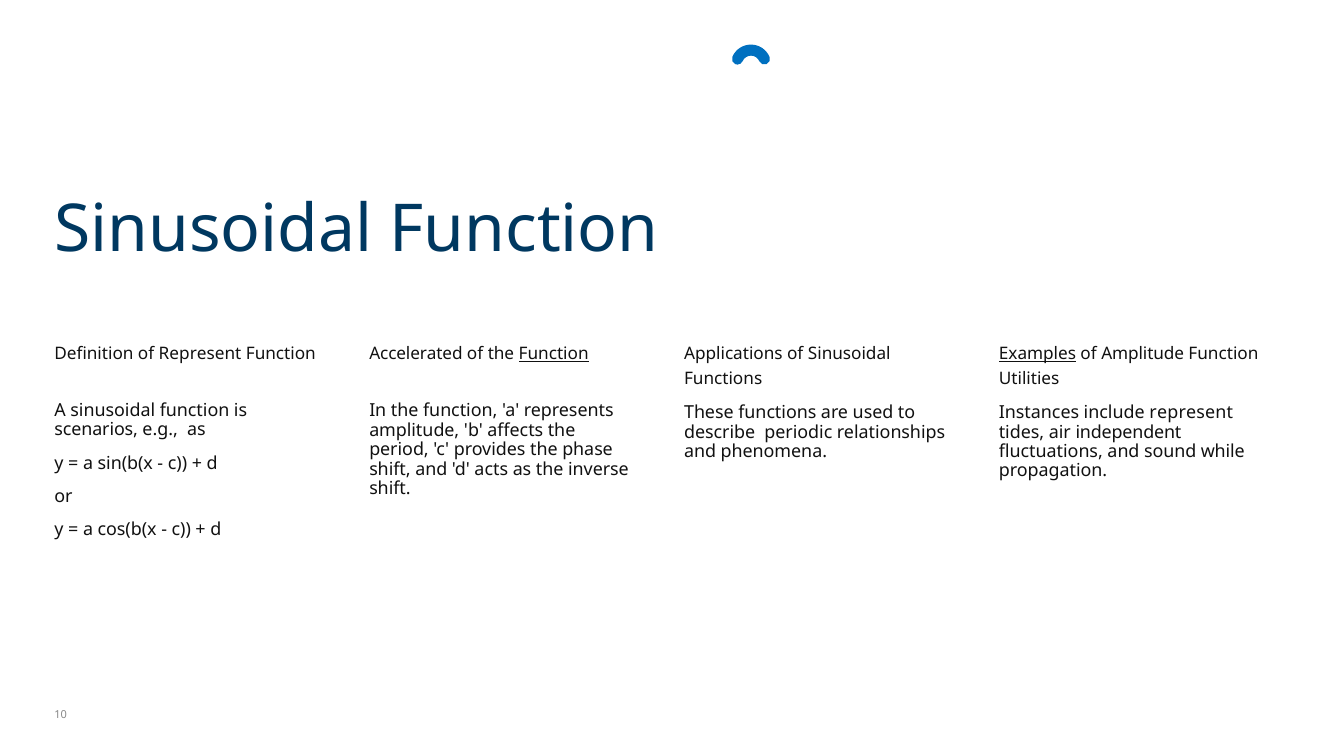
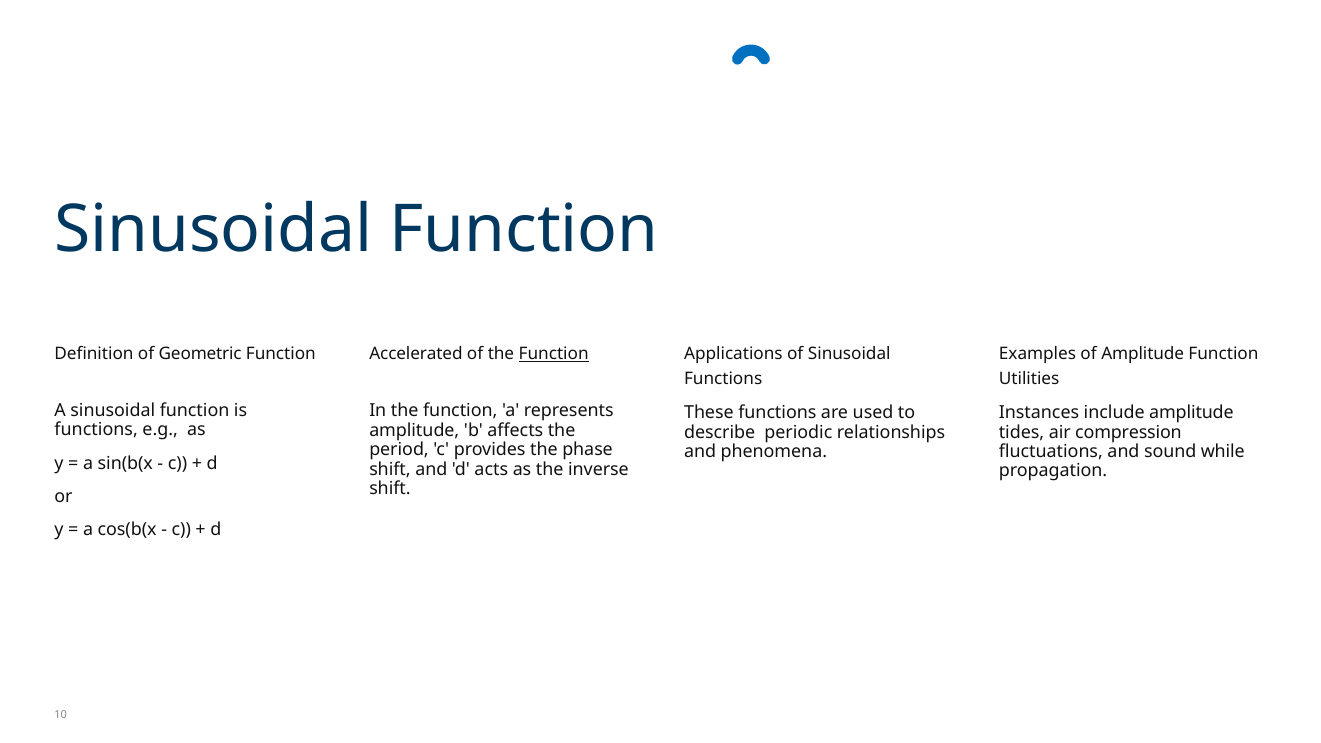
of Represent: Represent -> Geometric
Examples underline: present -> none
include represent: represent -> amplitude
scenarios at (96, 430): scenarios -> functions
independent: independent -> compression
